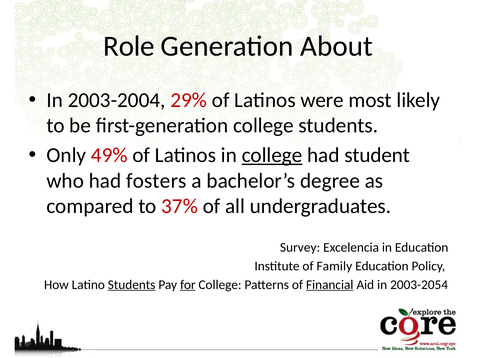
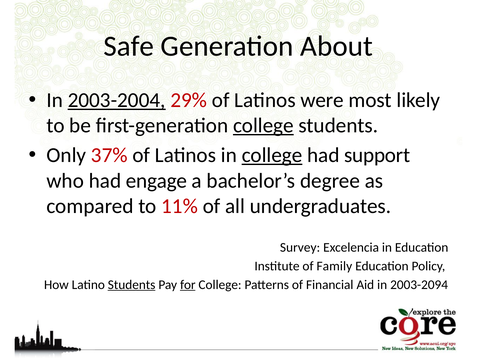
Role: Role -> Safe
2003-2004 underline: none -> present
college at (263, 126) underline: none -> present
49%: 49% -> 37%
student: student -> support
fosters: fosters -> engage
37%: 37% -> 11%
Financial underline: present -> none
2003-2054: 2003-2054 -> 2003-2094
